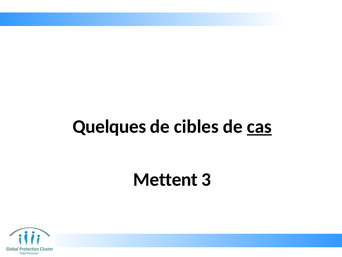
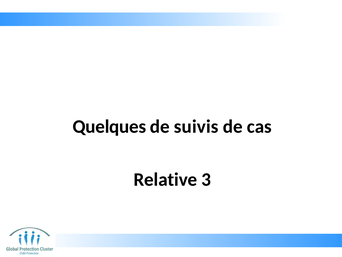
cibles: cibles -> suivis
cas underline: present -> none
Mettent: Mettent -> Relative
